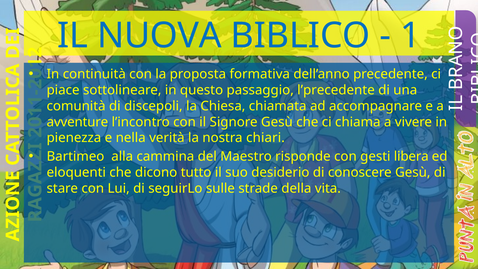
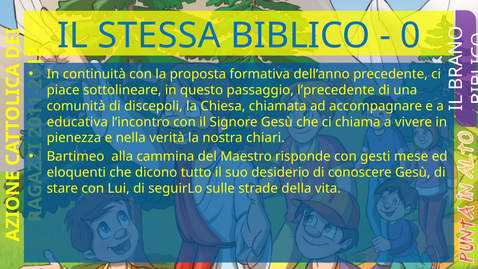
NUOVA: NUOVA -> STESSA
1 at (410, 36): 1 -> 0
avventure: avventure -> educativa
libera: libera -> mese
